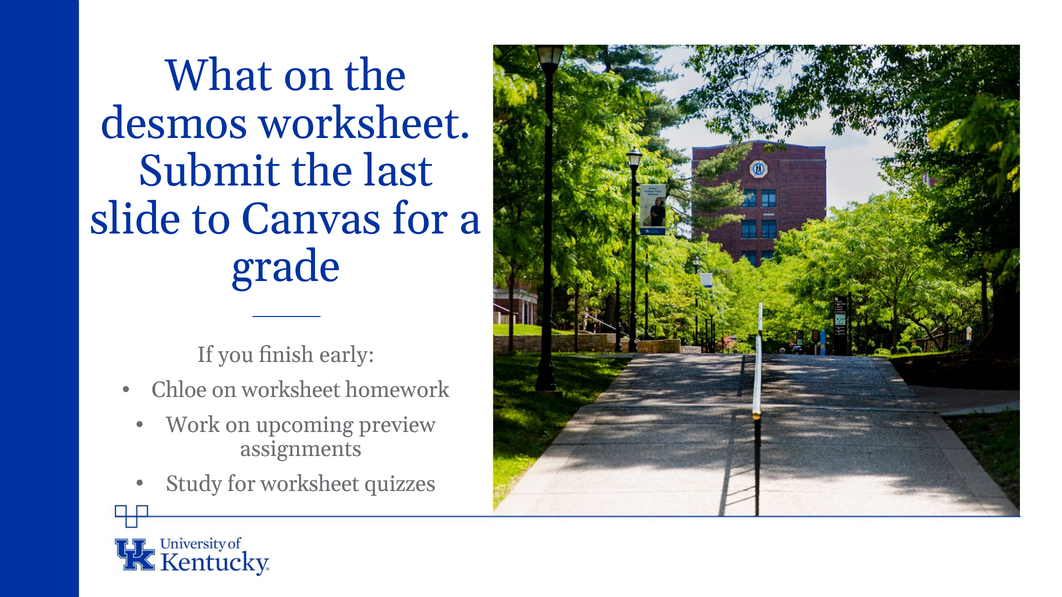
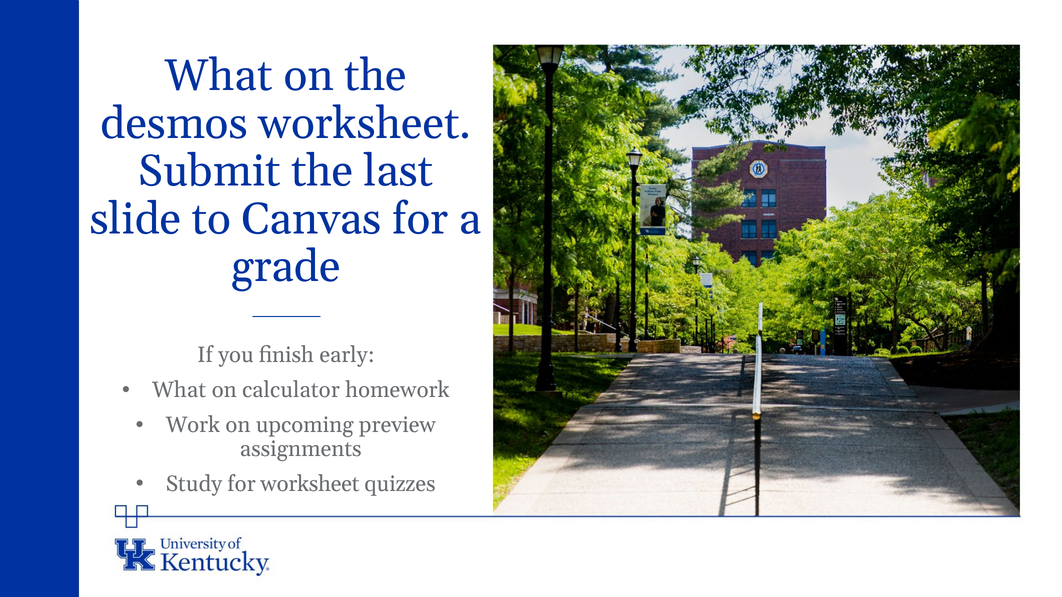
Chloe at (179, 390): Chloe -> What
on worksheet: worksheet -> calculator
